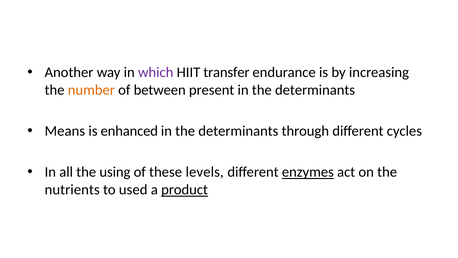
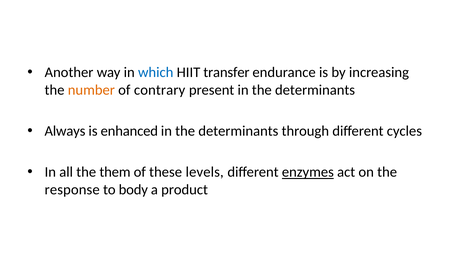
which colour: purple -> blue
between: between -> contrary
Means: Means -> Always
using: using -> them
nutrients: nutrients -> response
used: used -> body
product underline: present -> none
